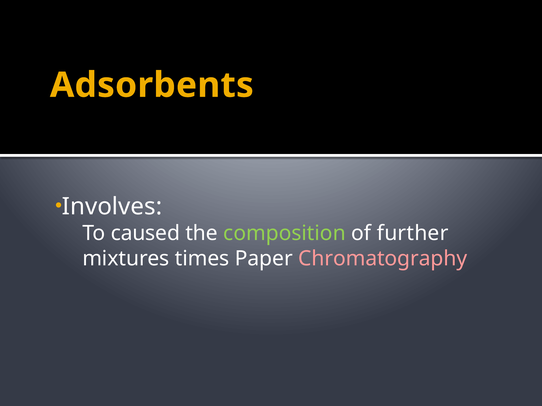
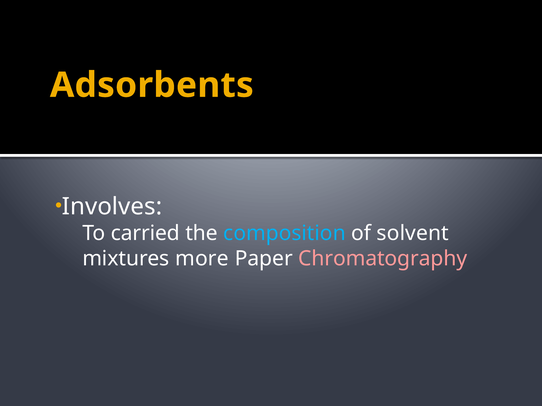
caused: caused -> carried
composition colour: light green -> light blue
further: further -> solvent
times: times -> more
